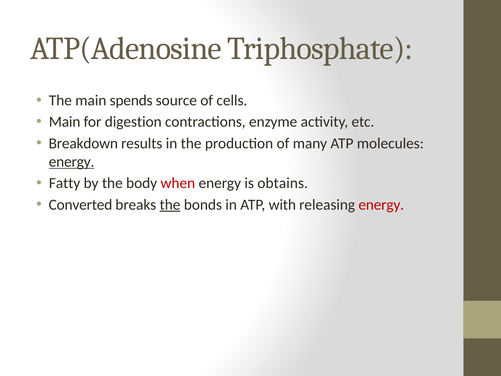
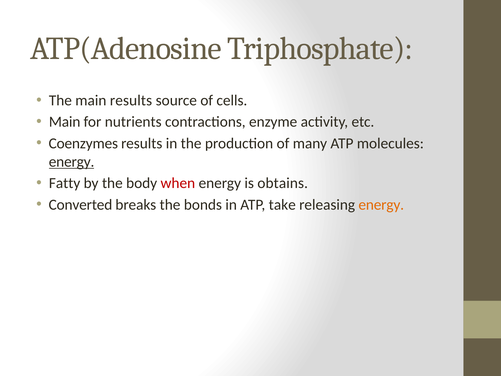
main spends: spends -> results
digestion: digestion -> nutrients
Breakdown: Breakdown -> Coenzymes
the at (170, 204) underline: present -> none
with: with -> take
energy at (381, 204) colour: red -> orange
